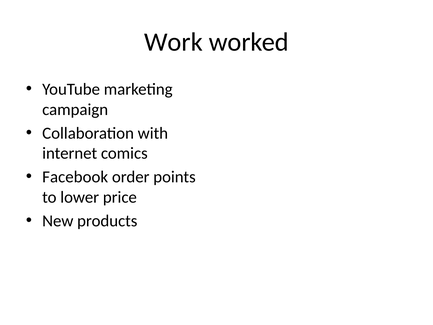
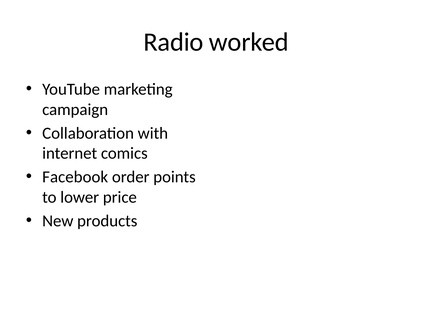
Work: Work -> Radio
